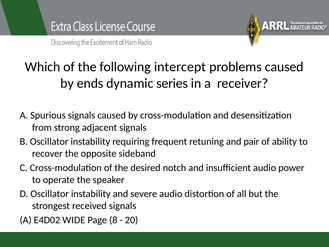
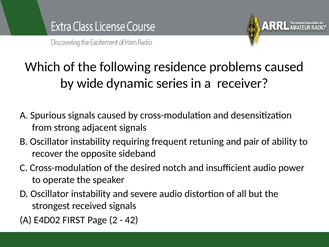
intercept: intercept -> residence
ends: ends -> wide
WIDE: WIDE -> FIRST
8: 8 -> 2
20: 20 -> 42
